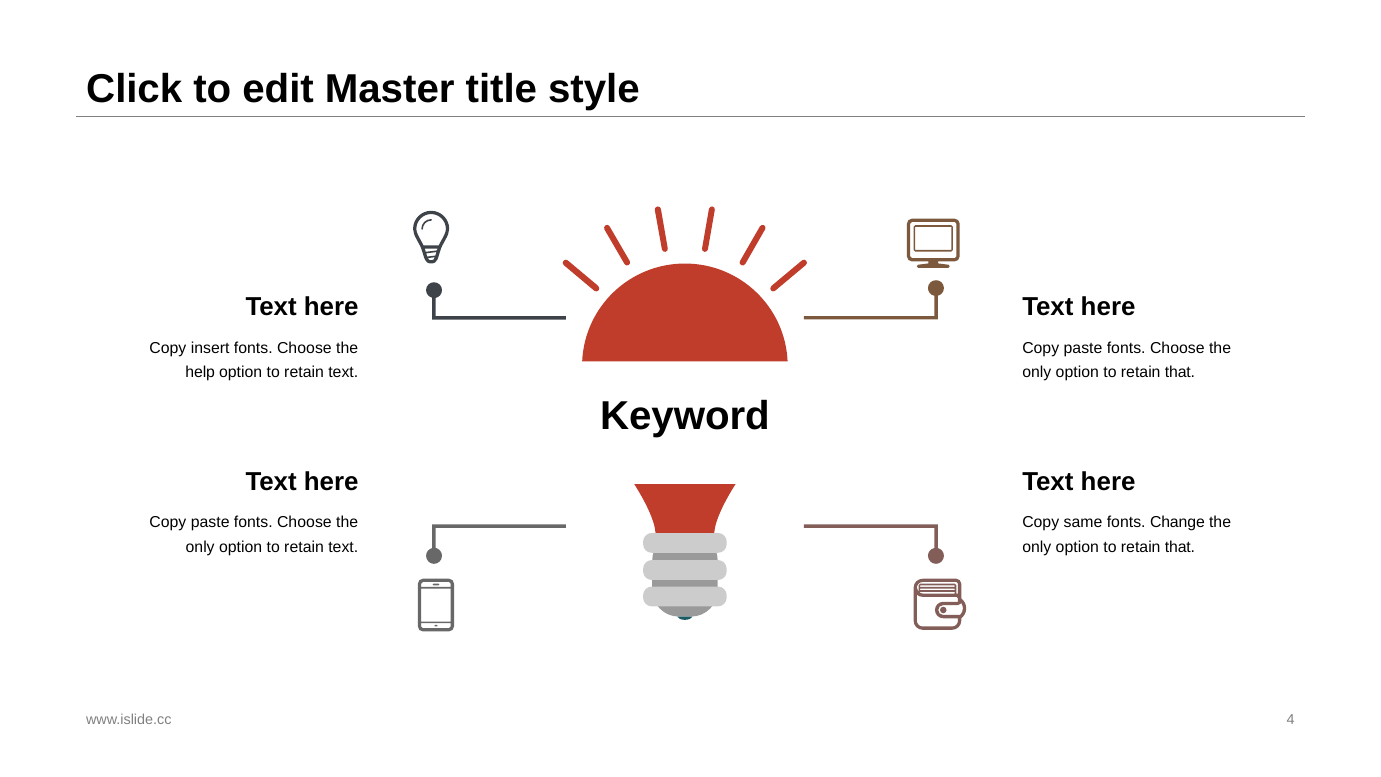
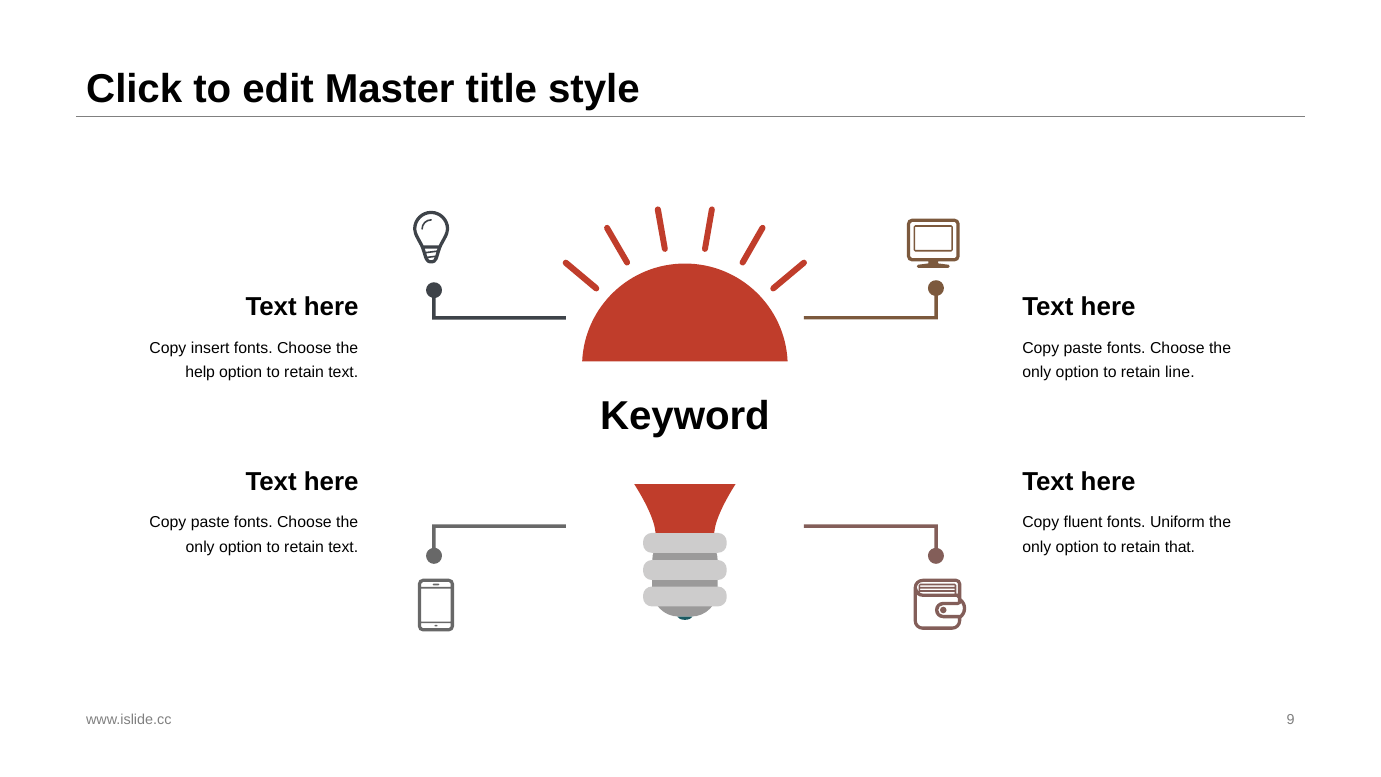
that at (1180, 372): that -> line
same: same -> fluent
Change: Change -> Uniform
4: 4 -> 9
